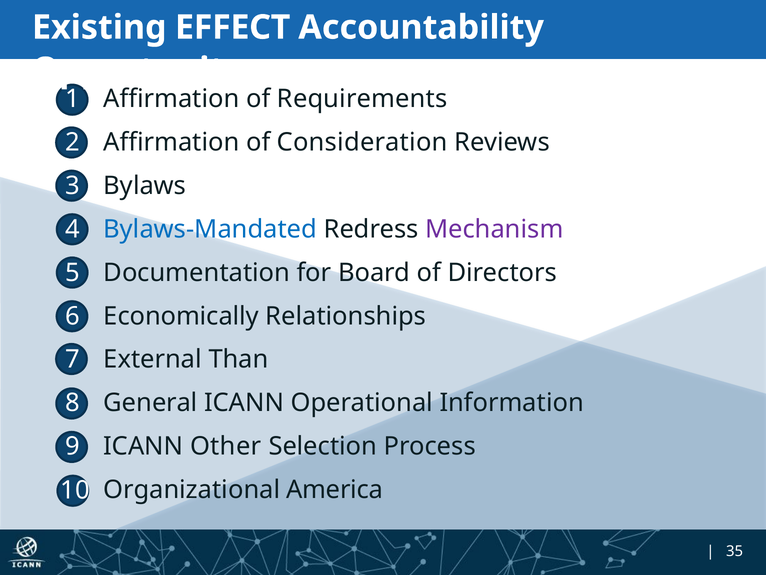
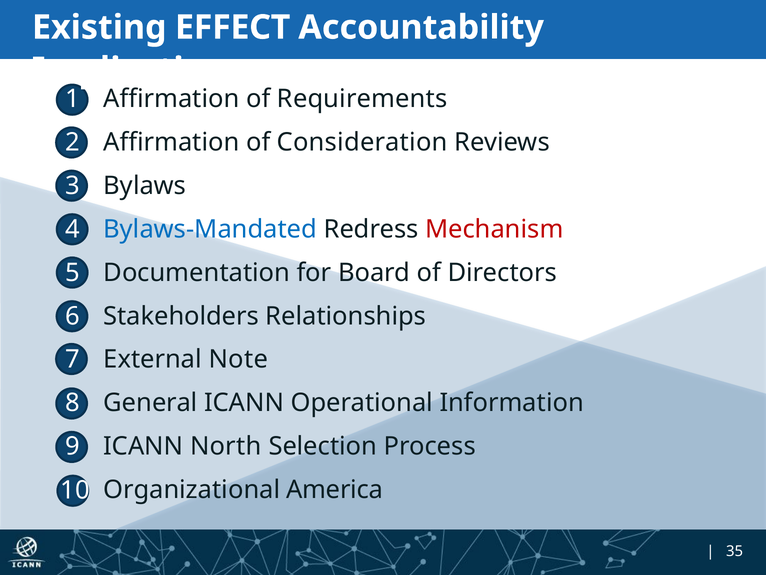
Opportunity: Opportunity -> Implications
Mechanism colour: purple -> red
Economically: Economically -> Stakeholders
Than: Than -> Note
Other: Other -> North
